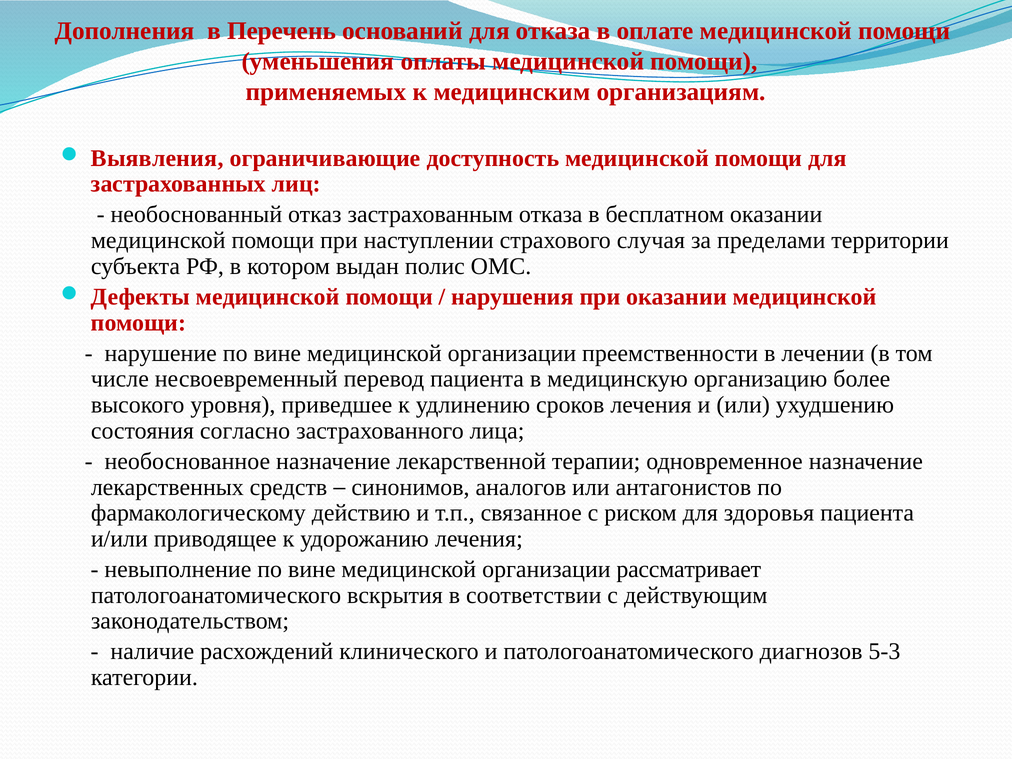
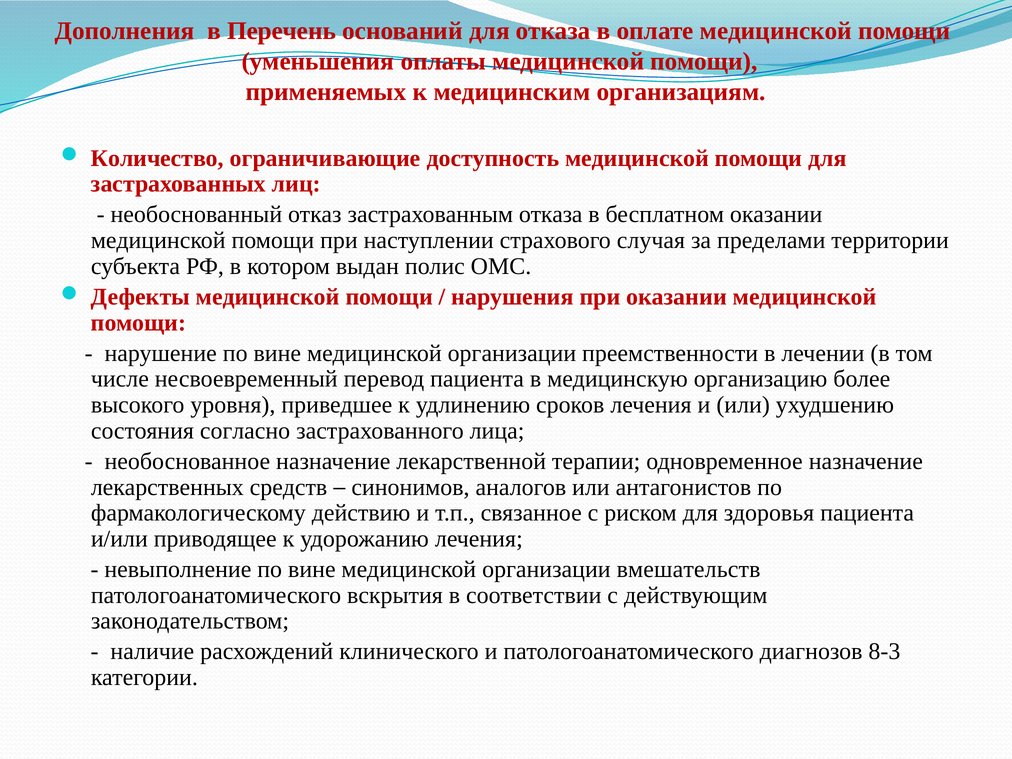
Выявления: Выявления -> Количество
рассматривает: рассматривает -> вмешательств
5-3: 5-3 -> 8-3
